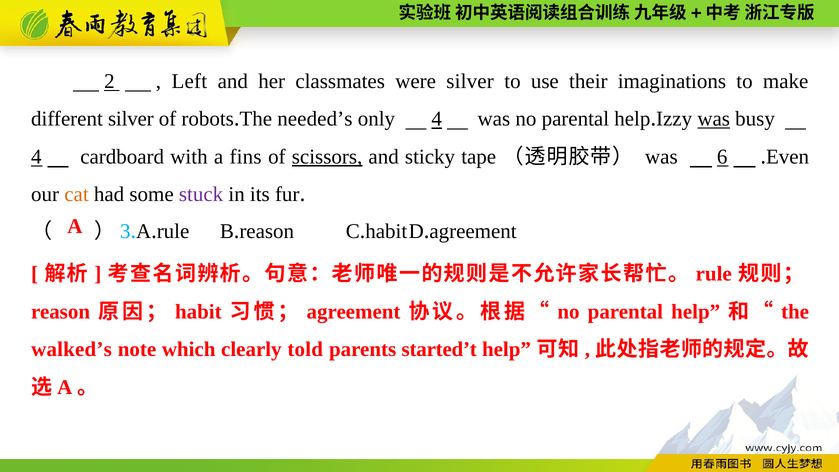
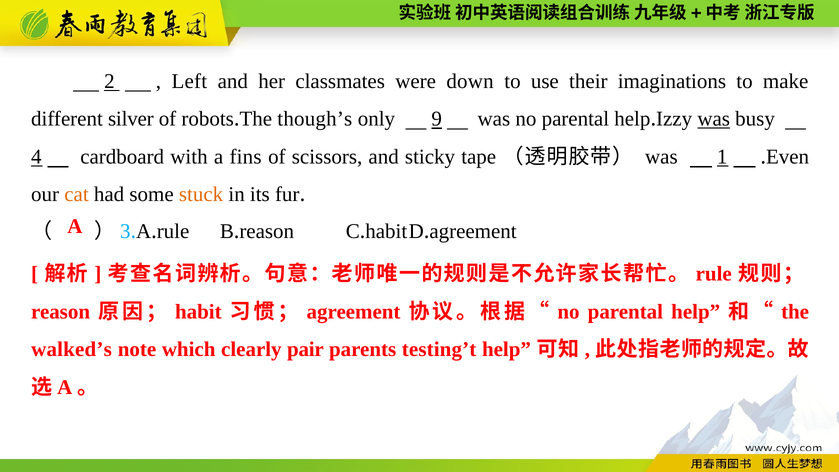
were silver: silver -> down
needed’s: needed’s -> though’s
only 4: 4 -> 9
scissors underline: present -> none
6: 6 -> 1
stuck colour: purple -> orange
told: told -> pair
started’t: started’t -> testing’t
